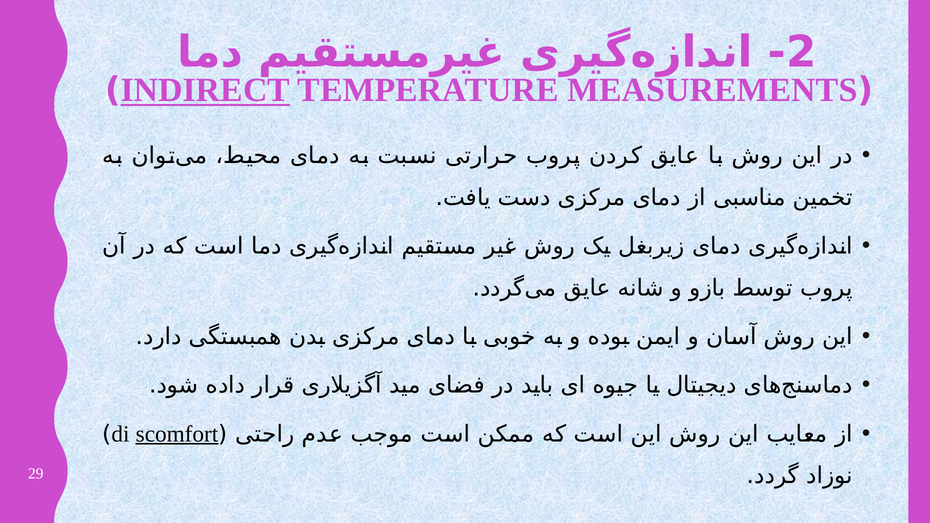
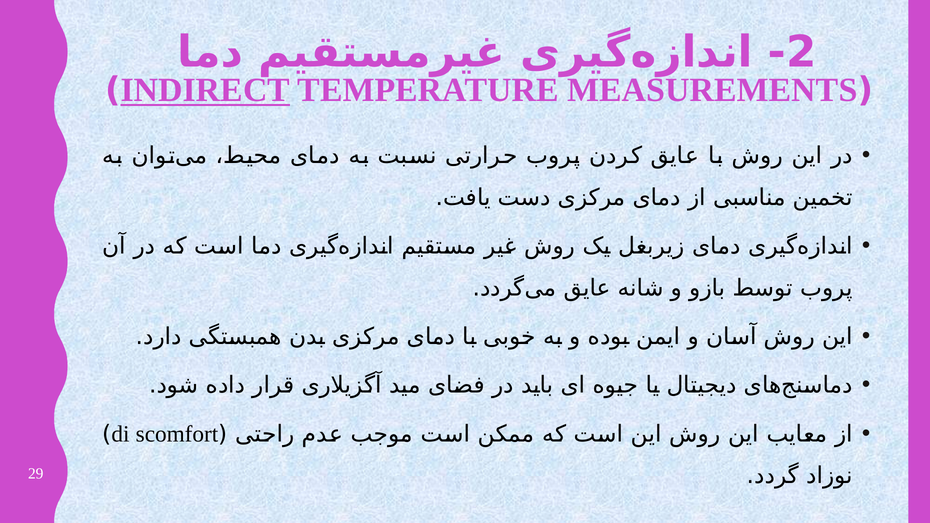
scomfort underline: present -> none
